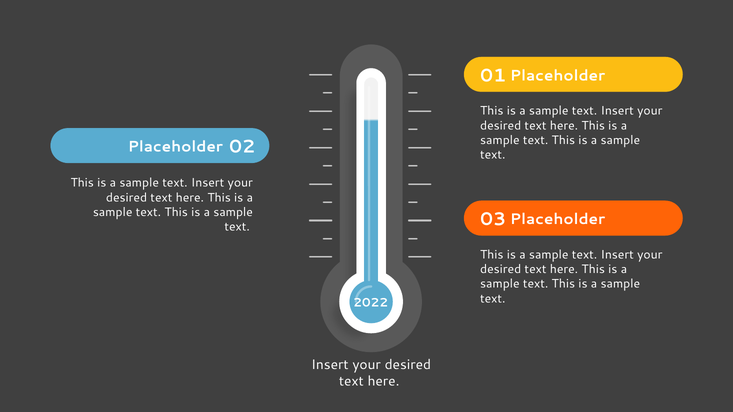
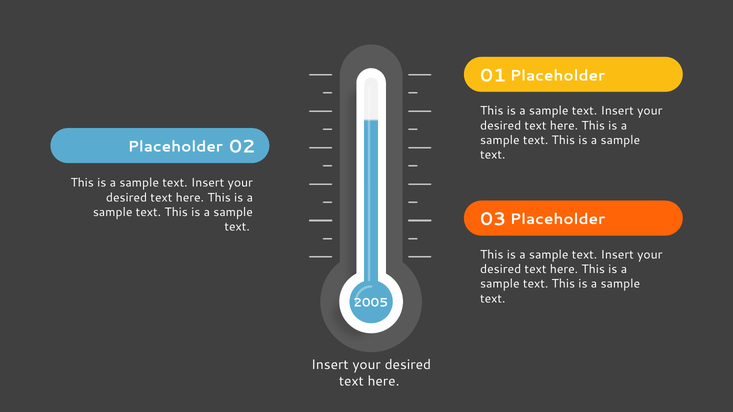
2022: 2022 -> 2005
